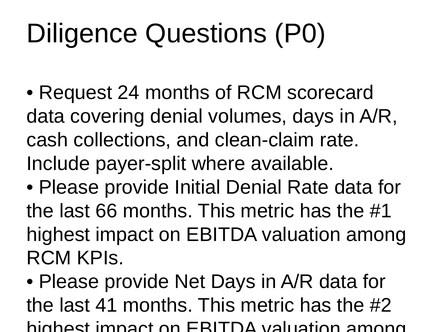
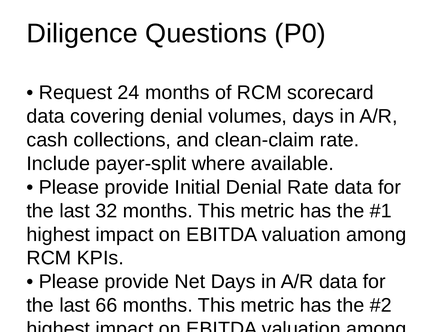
66: 66 -> 32
41: 41 -> 66
